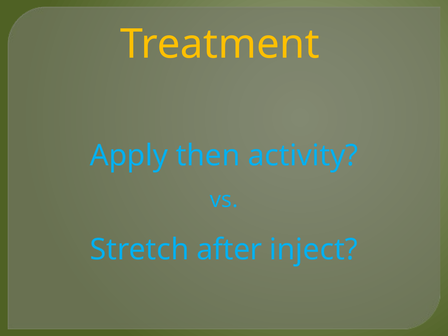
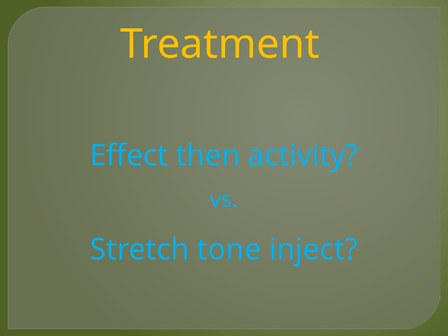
Apply: Apply -> Effect
after: after -> tone
